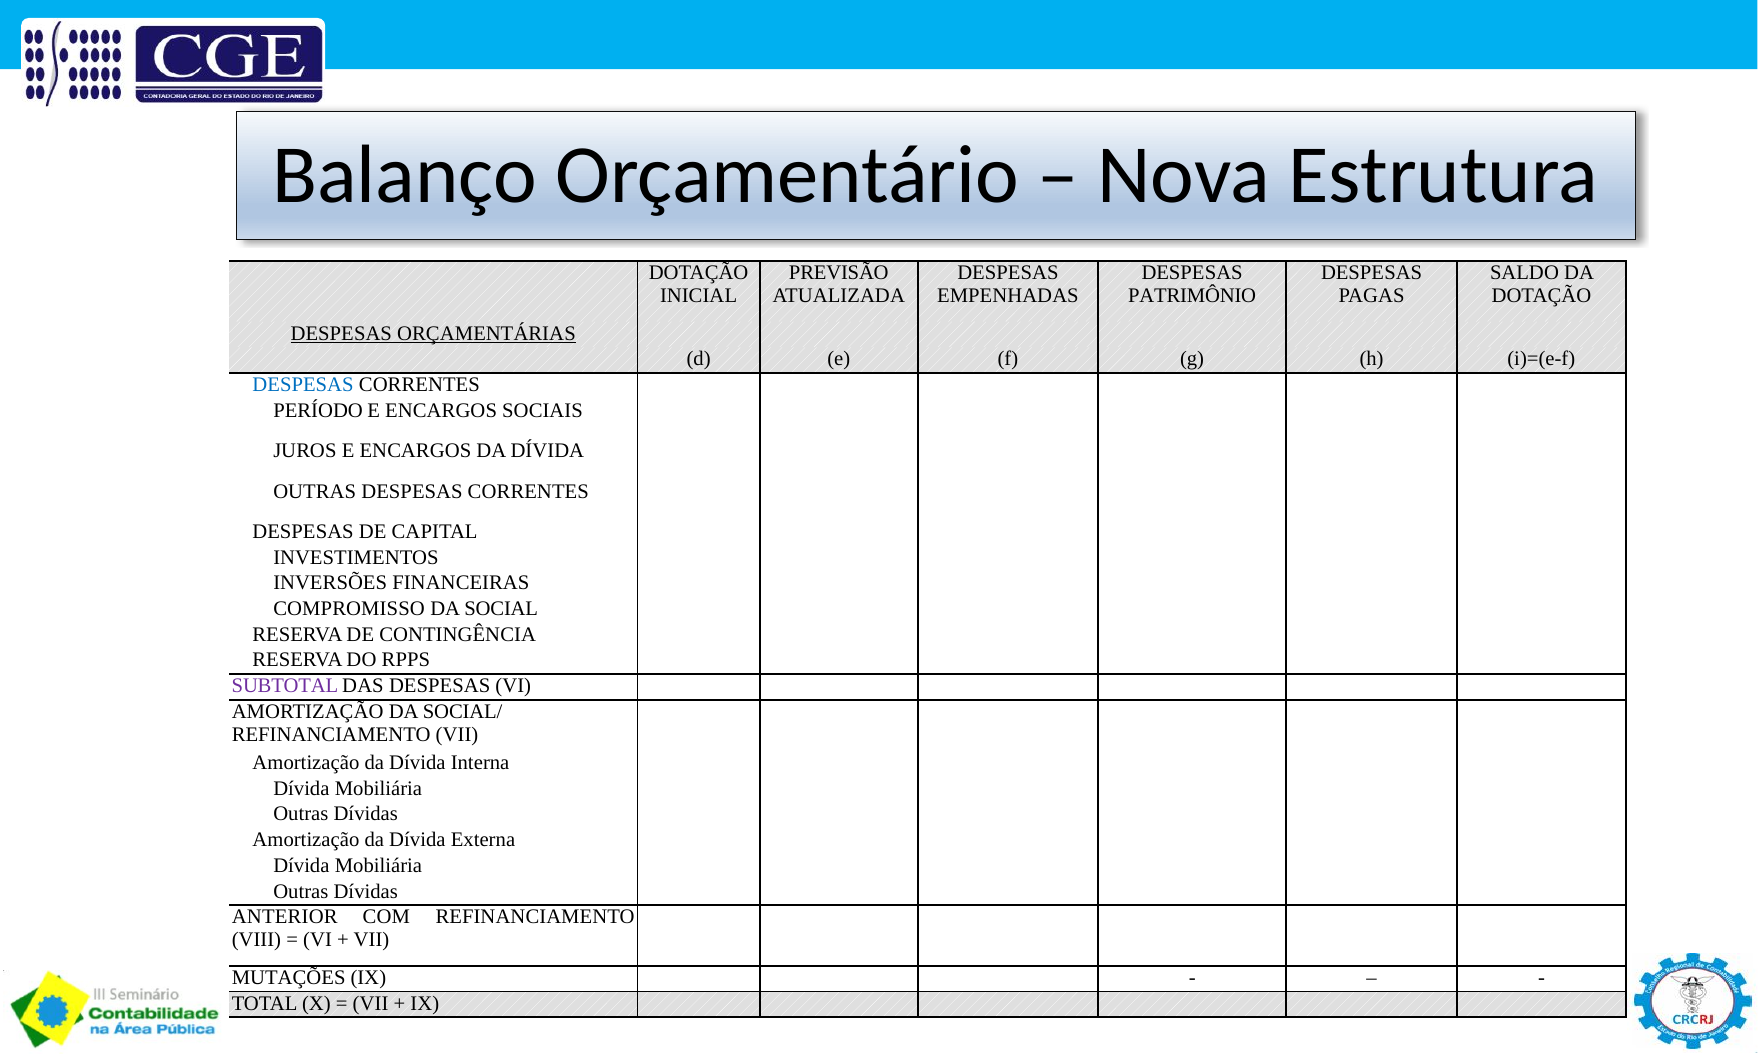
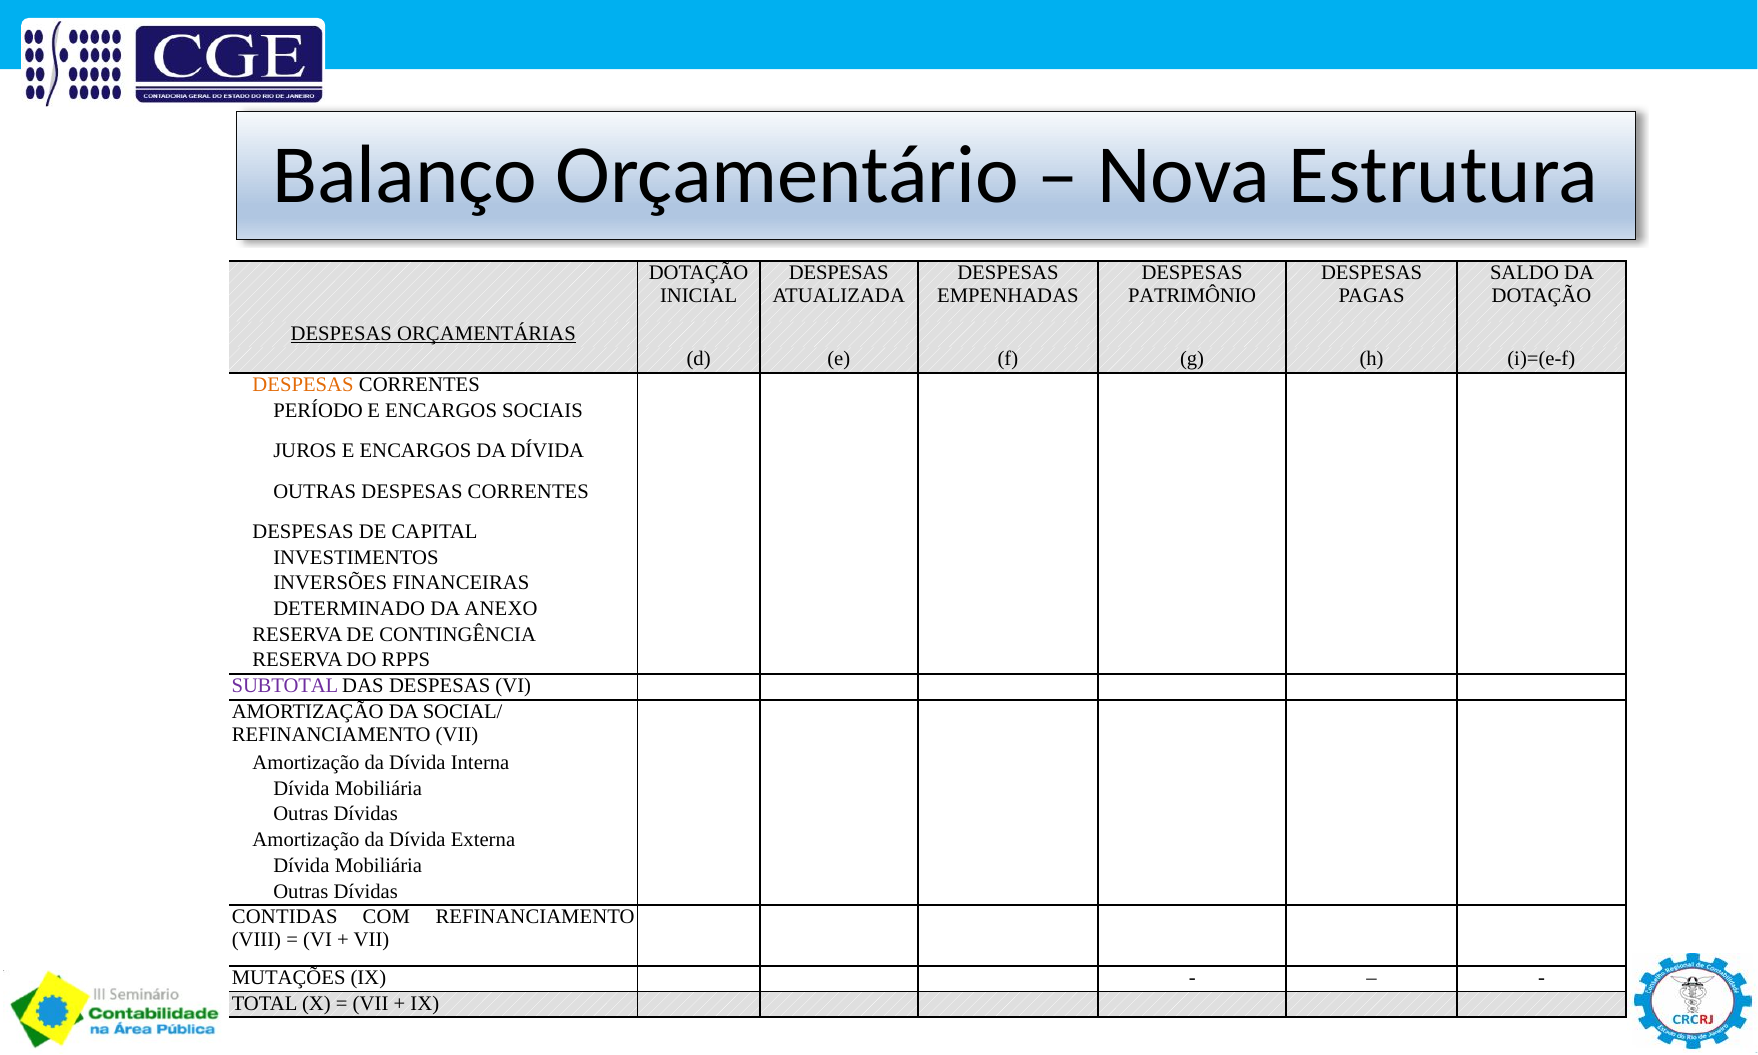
PREVISÃO at (839, 273): PREVISÃO -> DESPESAS
DESPESAS at (303, 384) colour: blue -> orange
COMPROMISSO: COMPROMISSO -> DETERMINADO
SOCIAL: SOCIAL -> ANEXO
ANTERIOR: ANTERIOR -> CONTIDAS
